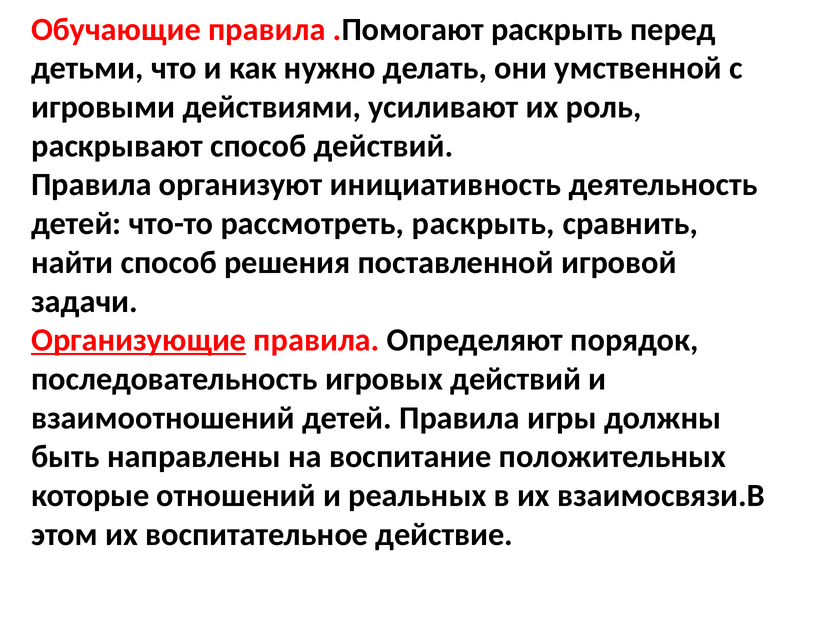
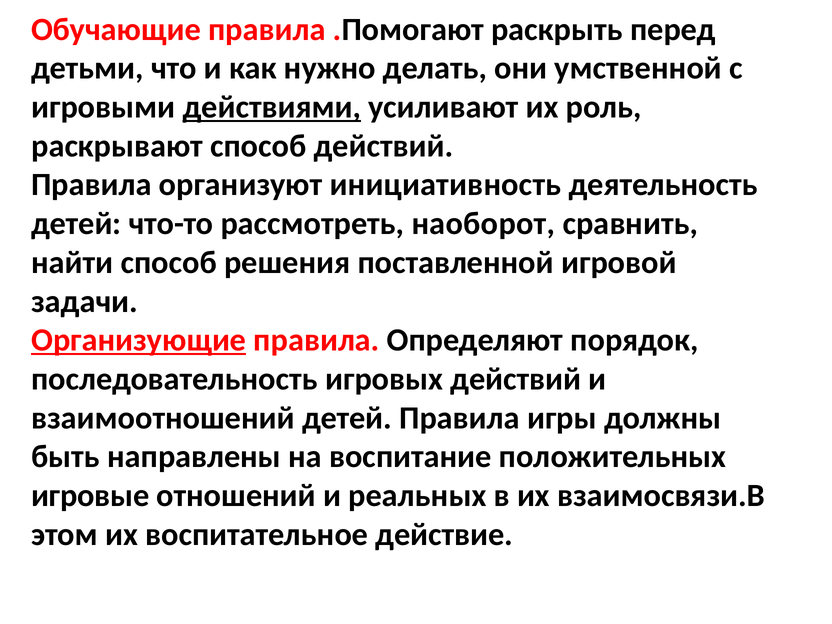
действиями underline: none -> present
рассмотреть раскрыть: раскрыть -> наоборот
которые: которые -> игровые
